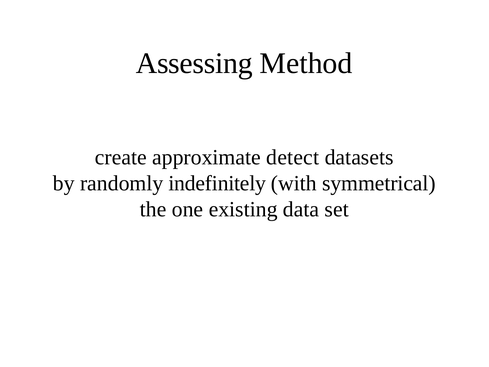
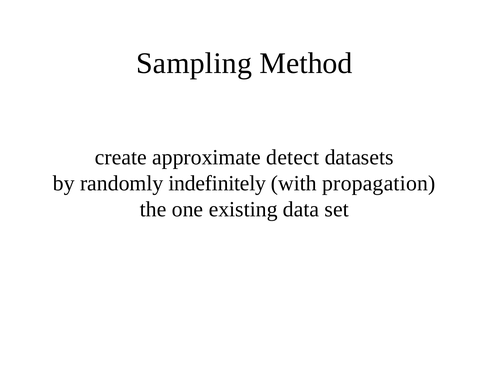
Assessing: Assessing -> Sampling
symmetrical: symmetrical -> propagation
